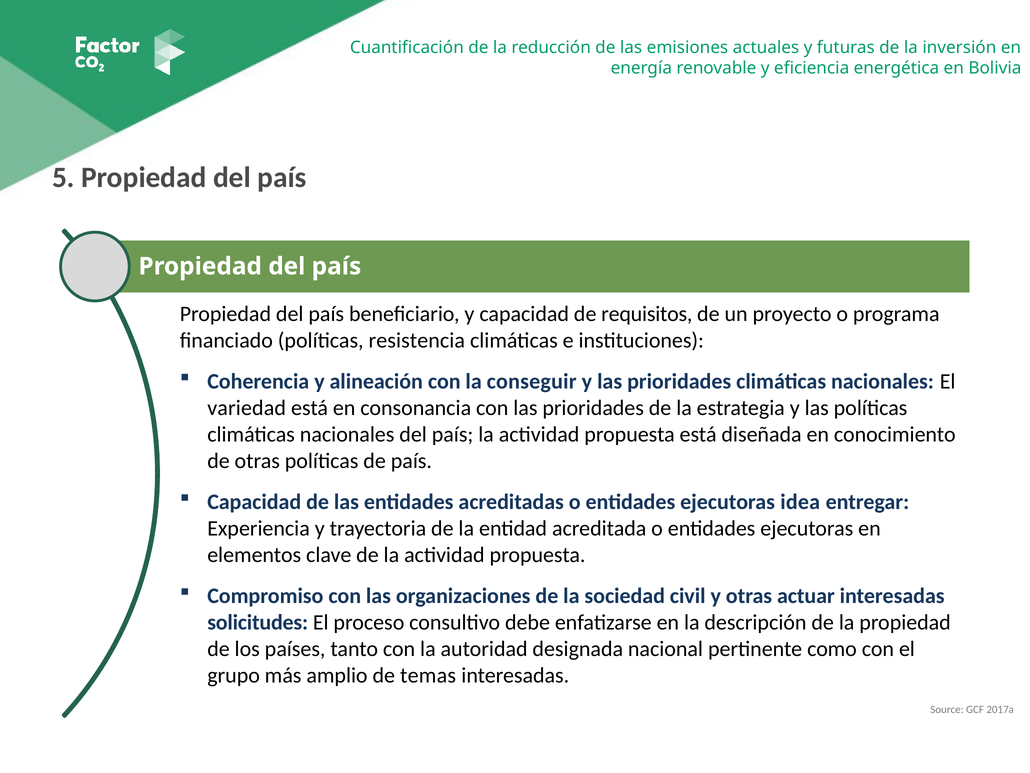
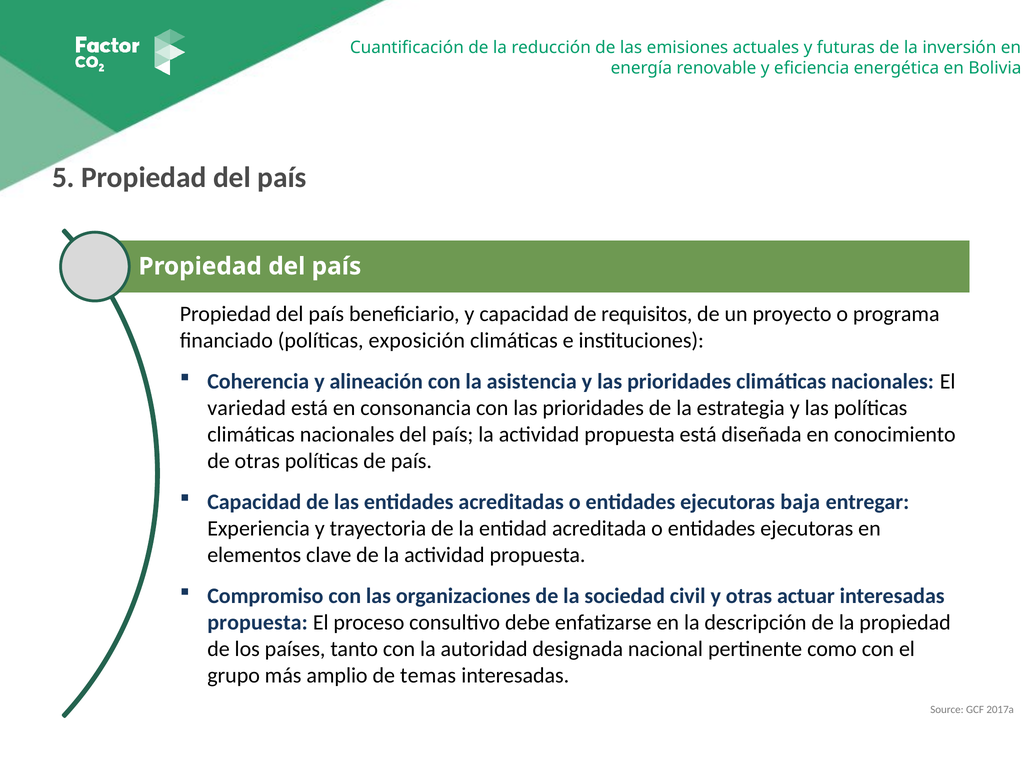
resistencia: resistencia -> exposición
conseguir: conseguir -> asistencia
idea: idea -> baja
solicitudes at (258, 622): solicitudes -> propuesta
